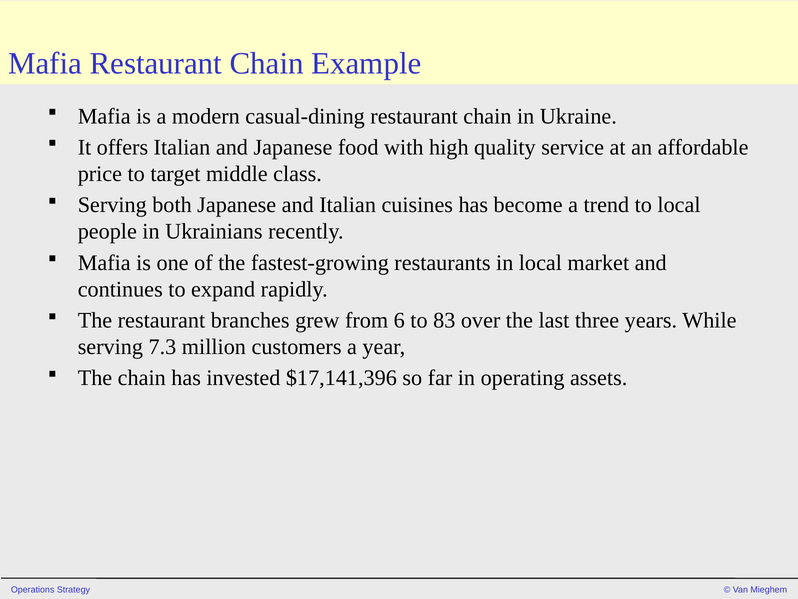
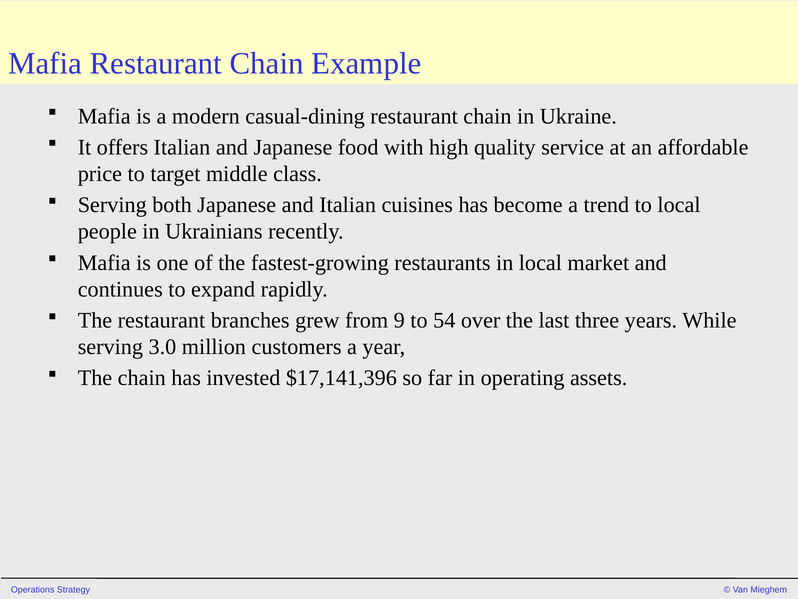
6: 6 -> 9
83: 83 -> 54
7.3: 7.3 -> 3.0
